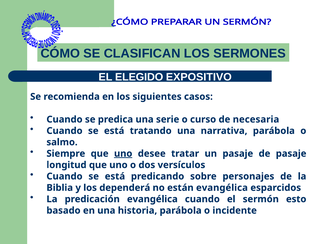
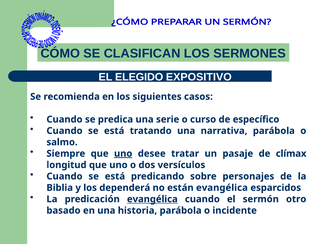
necesaria: necesaria -> específico
de pasaje: pasaje -> clímax
evangélica at (152, 200) underline: none -> present
esto: esto -> otro
